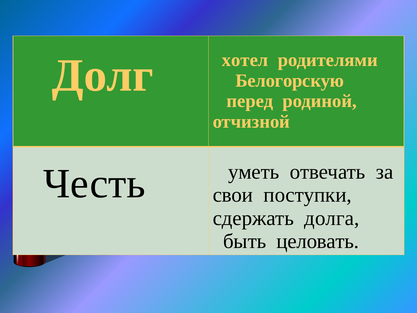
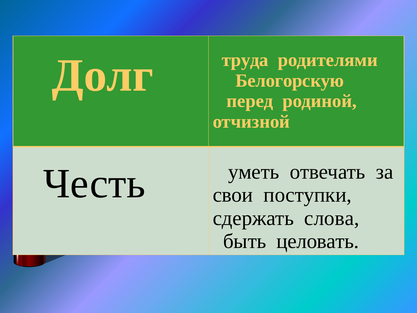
хотел: хотел -> труда
долга: долга -> слова
